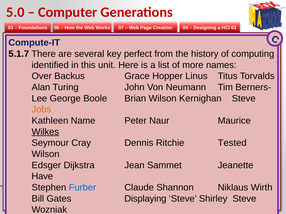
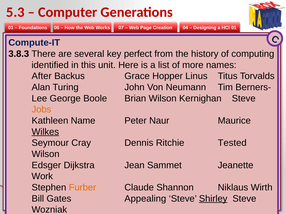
5.0: 5.0 -> 5.3
5.1.7: 5.1.7 -> 3.8.3
Over: Over -> After
Have: Have -> Work
Furber colour: blue -> orange
Displaying: Displaying -> Appealing
Shirley underline: none -> present
